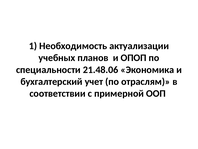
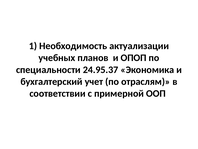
21.48.06: 21.48.06 -> 24.95.37
